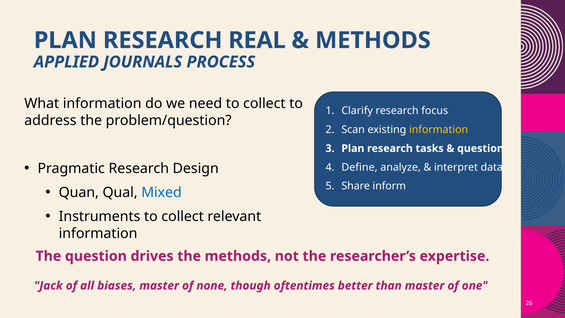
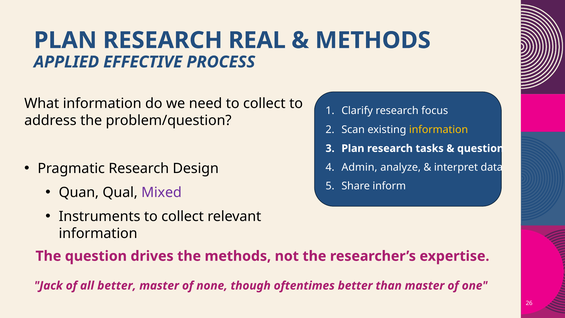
JOURNALS: JOURNALS -> EFFECTIVE
Define: Define -> Admin
Mixed colour: blue -> purple
all biases: biases -> better
